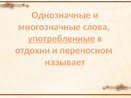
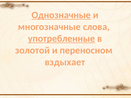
Однозначные underline: none -> present
отдохни: отдохни -> золотой
называет: называет -> вздыхает
